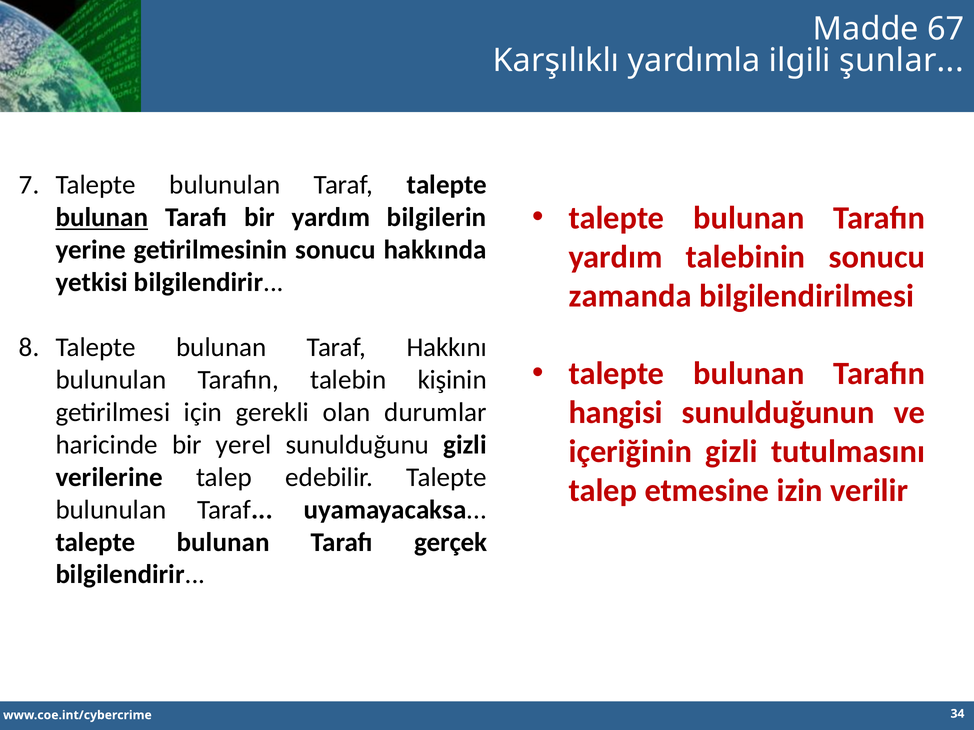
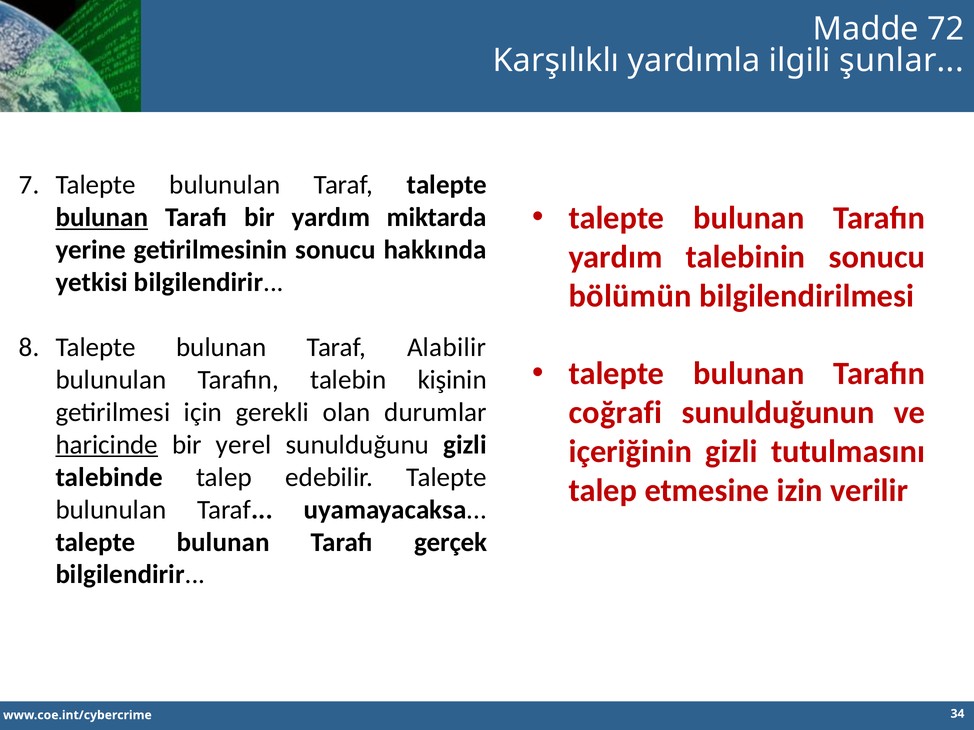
67: 67 -> 72
bilgilerin: bilgilerin -> miktarda
zamanda: zamanda -> bölümün
Hakkını: Hakkını -> Alabilir
hangisi: hangisi -> coğrafi
haricinde underline: none -> present
verilerine: verilerine -> talebinde
